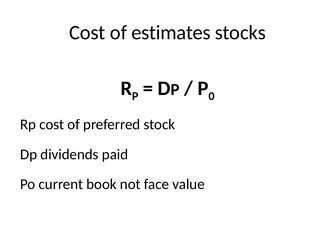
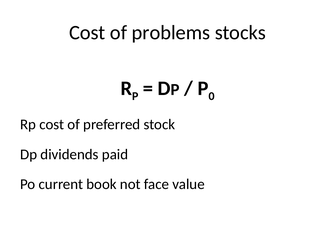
estimates: estimates -> problems
